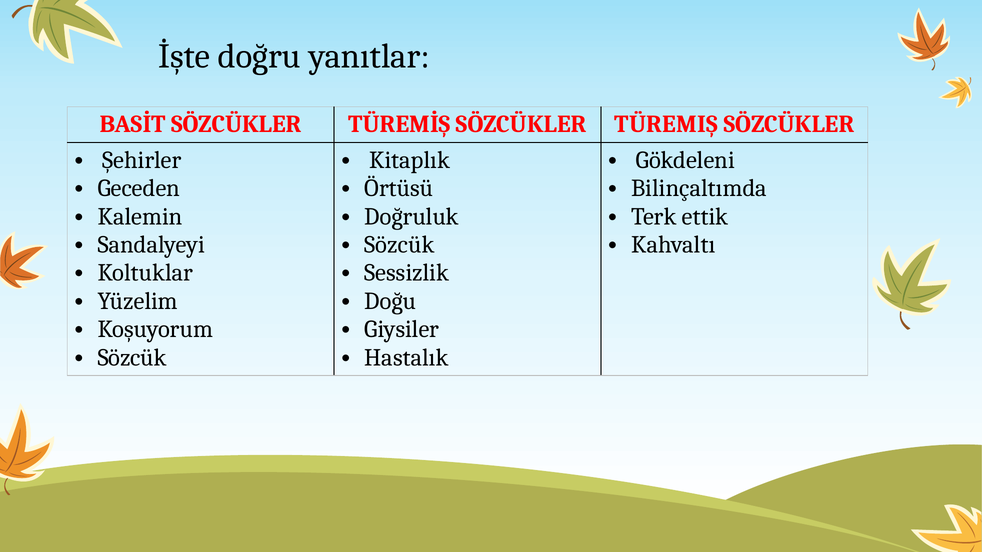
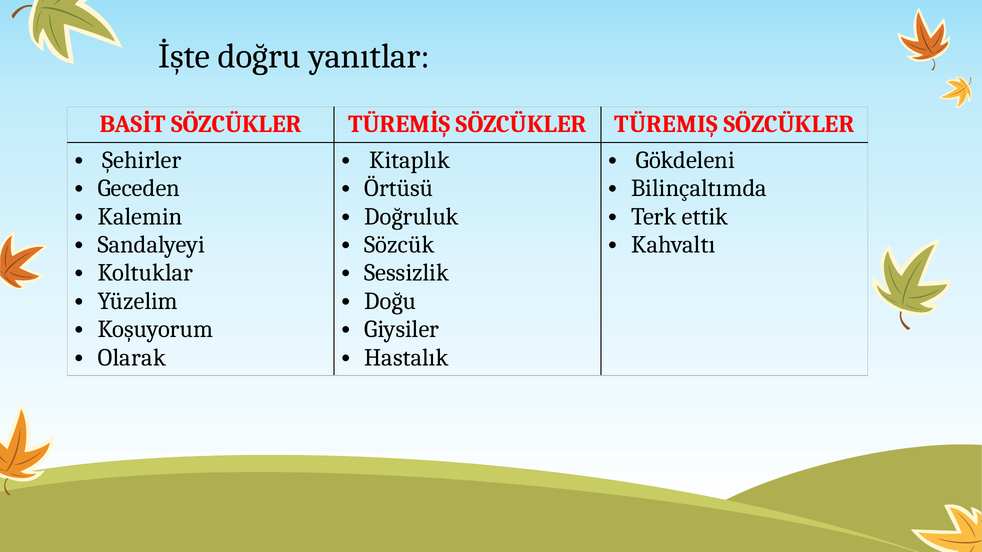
Sözcük at (132, 358): Sözcük -> Olarak
